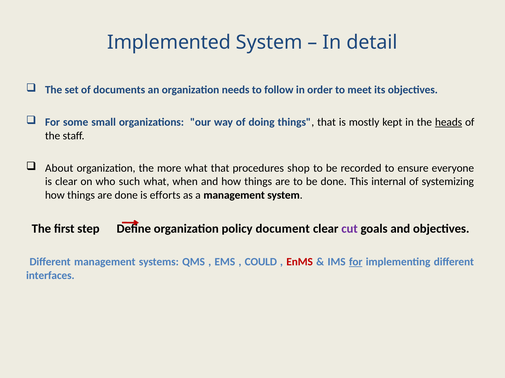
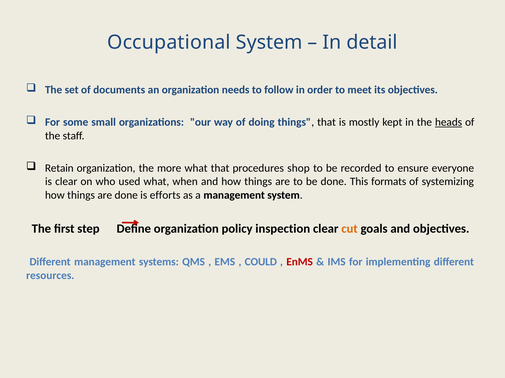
Implemented: Implemented -> Occupational
About: About -> Retain
such: such -> used
internal: internal -> formats
document: document -> inspection
cut colour: purple -> orange
for at (356, 262) underline: present -> none
interfaces: interfaces -> resources
